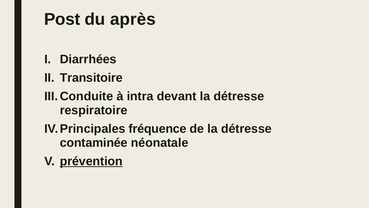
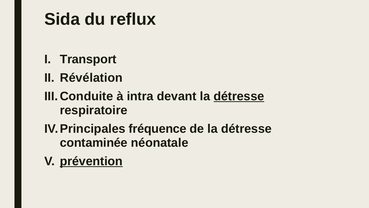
Post: Post -> Sida
après: après -> reflux
Diarrhées: Diarrhées -> Transport
Transitoire: Transitoire -> Révélation
détresse at (239, 96) underline: none -> present
